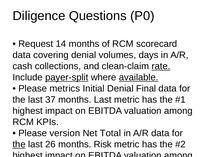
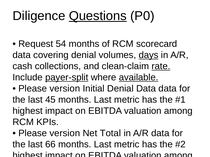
Questions underline: none -> present
14: 14 -> 54
days underline: none -> present
metrics at (65, 89): metrics -> version
Denial Final: Final -> Data
37: 37 -> 45
the at (19, 145) underline: present -> none
26: 26 -> 66
Risk at (103, 145): Risk -> Last
